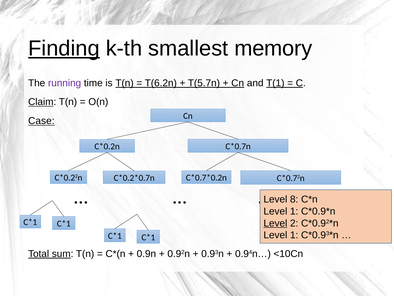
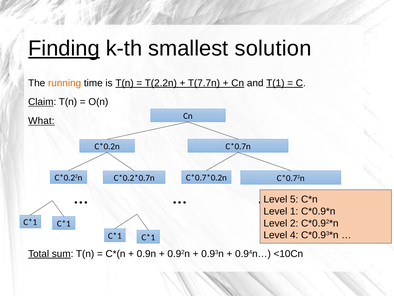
memory: memory -> solution
running colour: purple -> orange
T(6.2n: T(6.2n -> T(2.2n
T(5.7n: T(5.7n -> T(7.7n
Case: Case -> What
8: 8 -> 5
Level at (275, 223) underline: present -> none
1 at (294, 235): 1 -> 4
